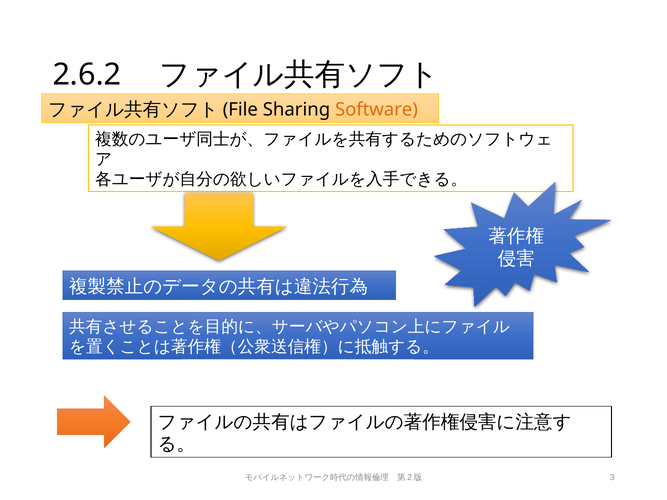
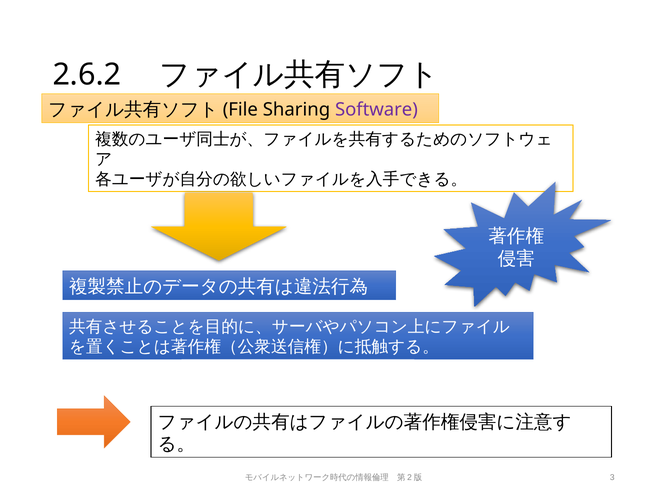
Software colour: orange -> purple
